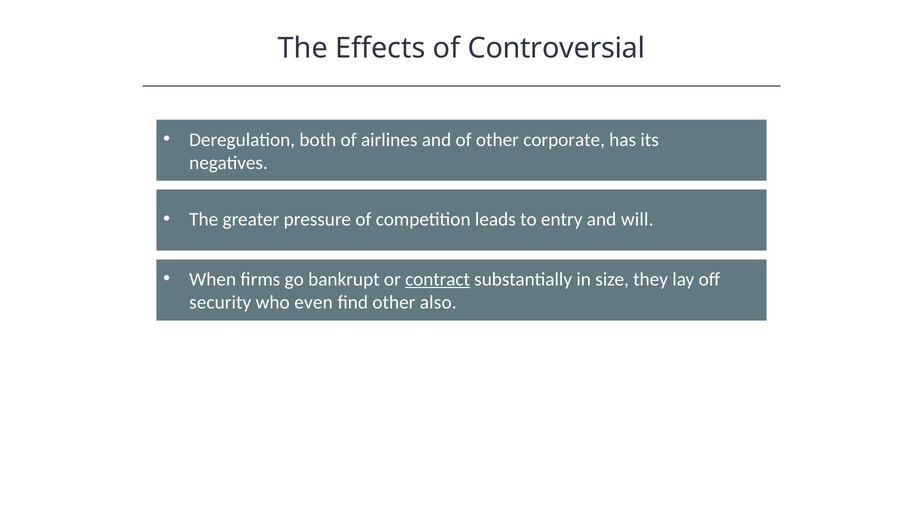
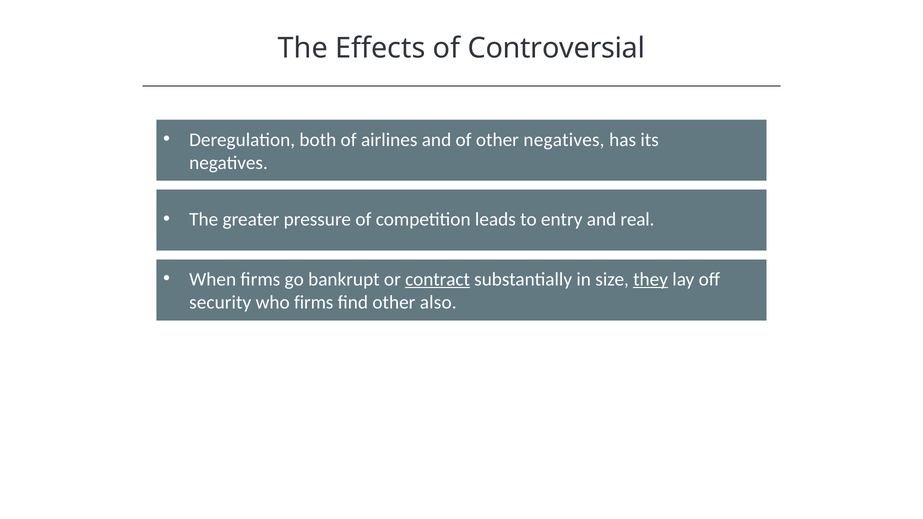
other corporate: corporate -> negatives
will: will -> real
they underline: none -> present
who even: even -> firms
